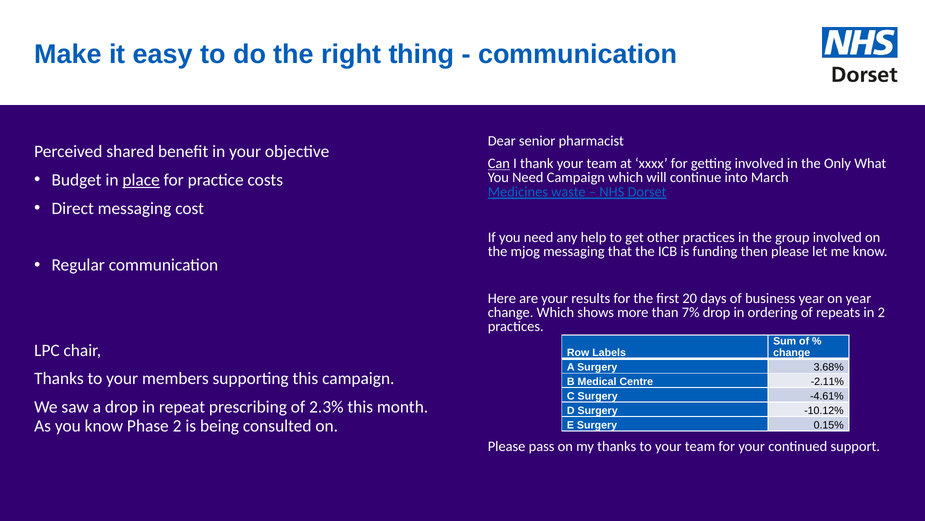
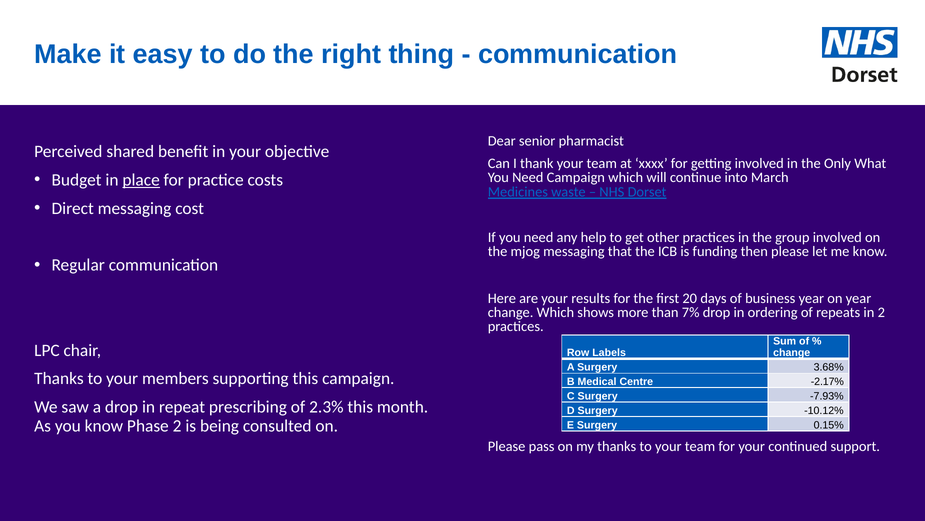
Can underline: present -> none
-2.11%: -2.11% -> -2.17%
-4.61%: -4.61% -> -7.93%
